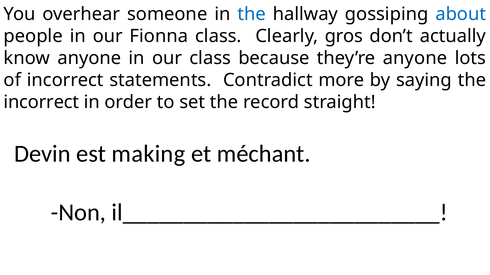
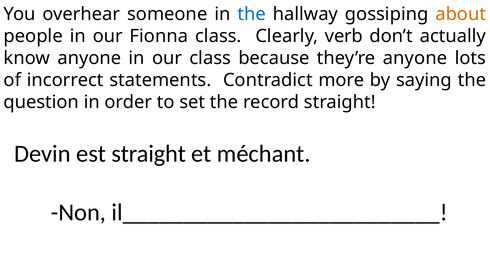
about colour: blue -> orange
gros: gros -> verb
incorrect at (41, 102): incorrect -> question
est making: making -> straight
